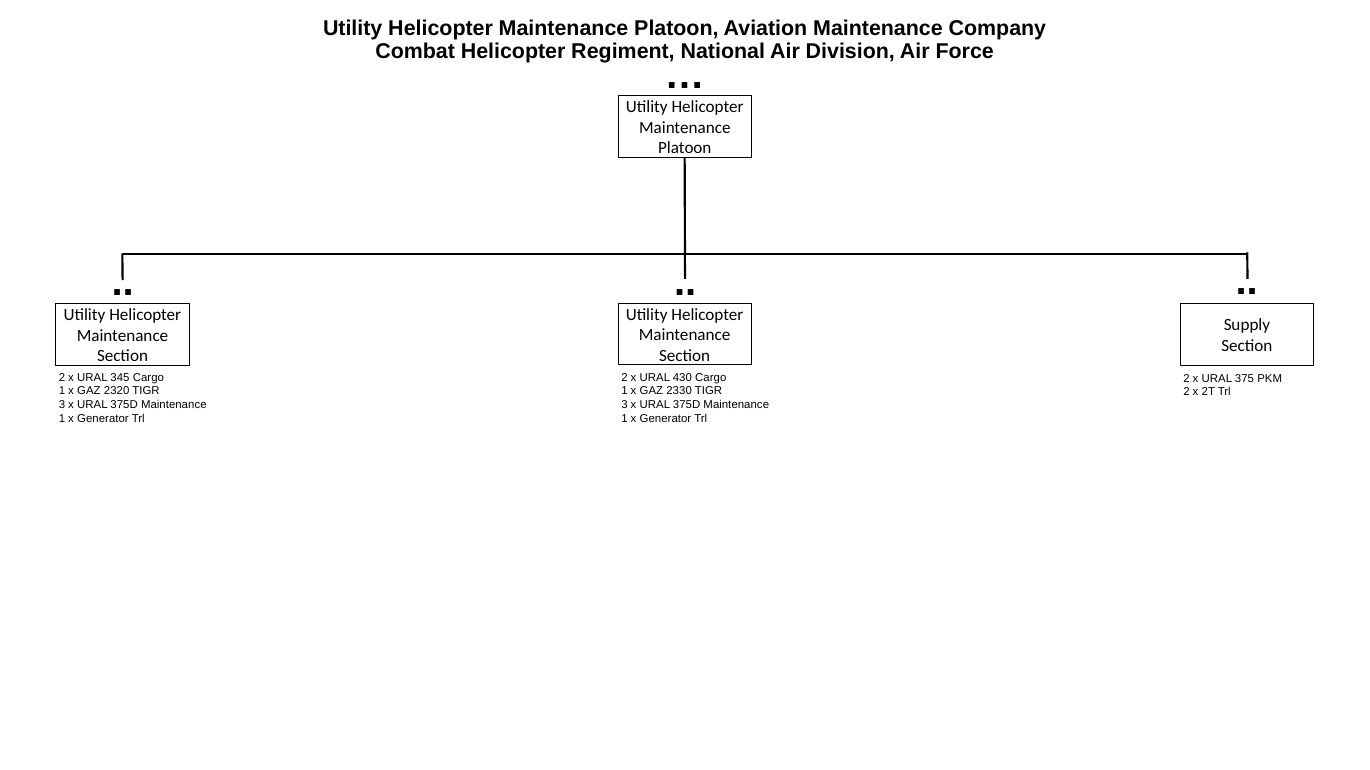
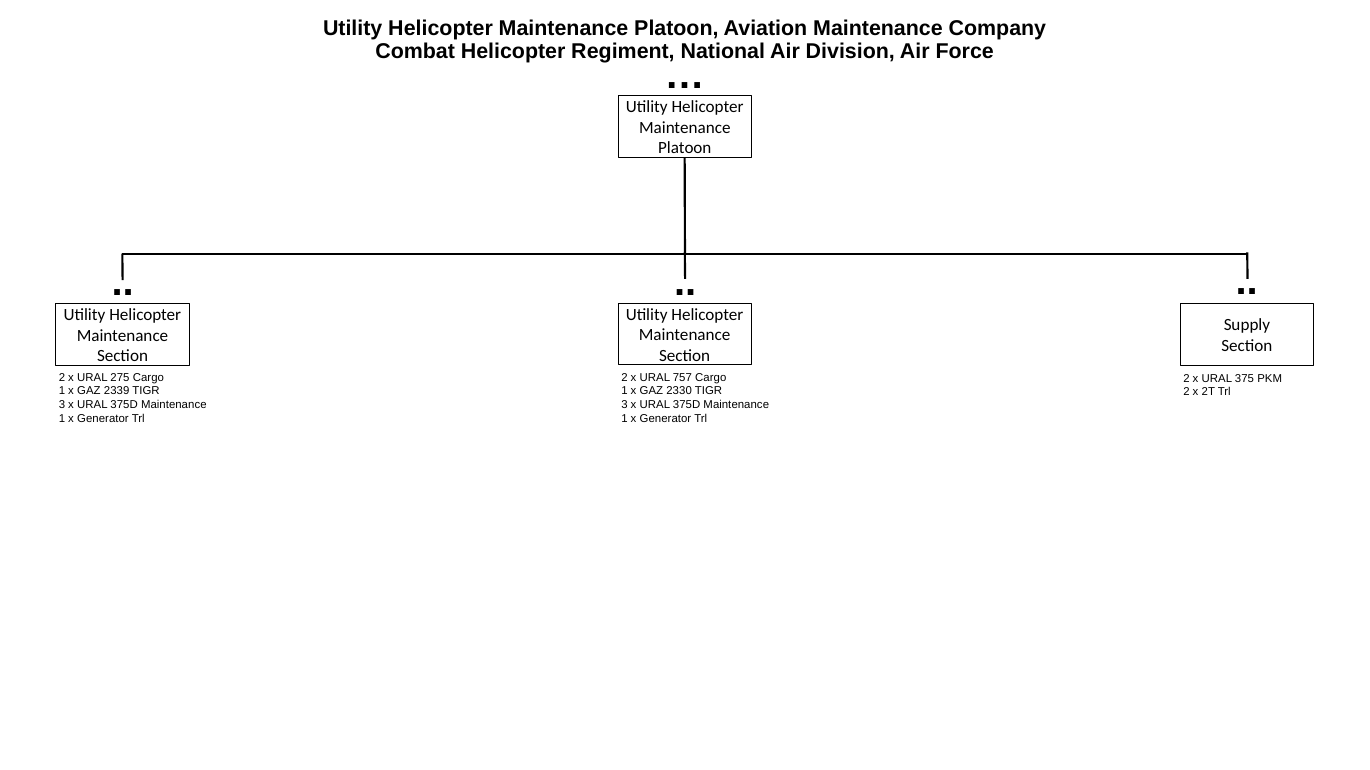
430: 430 -> 757
345: 345 -> 275
2320: 2320 -> 2339
